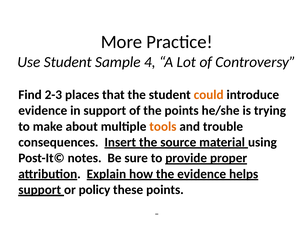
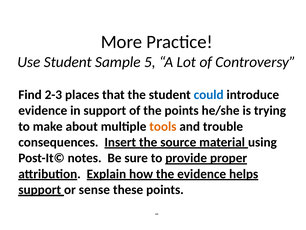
4: 4 -> 5
could colour: orange -> blue
policy: policy -> sense
